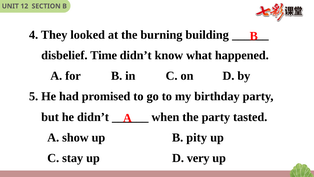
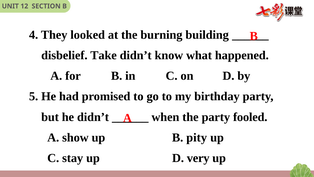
Time: Time -> Take
tasted: tasted -> fooled
